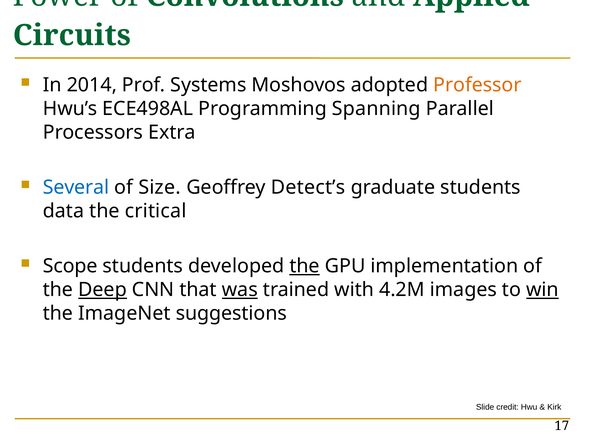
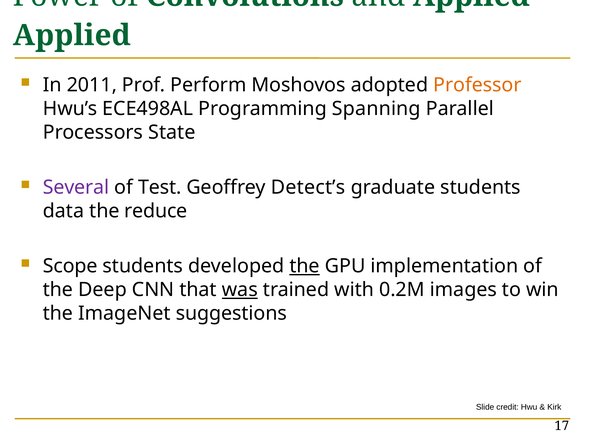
Circuits at (72, 35): Circuits -> Applied
2014: 2014 -> 2011
Systems: Systems -> Perform
Extra: Extra -> State
Several colour: blue -> purple
Size: Size -> Test
critical: critical -> reduce
Deep underline: present -> none
4.2M: 4.2M -> 0.2M
win underline: present -> none
